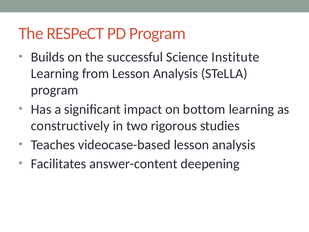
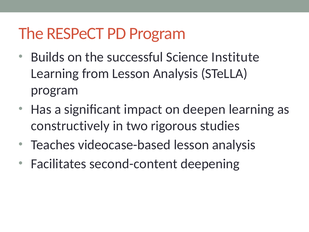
bottom: bottom -> deepen
answer-content: answer-content -> second-content
